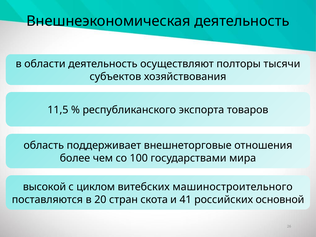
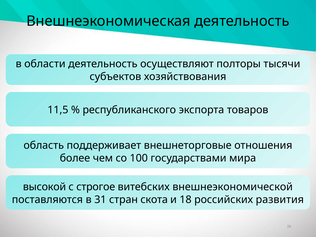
циклом: циклом -> строгое
машиностроительного: машиностроительного -> внешнеэкономической
20: 20 -> 31
41: 41 -> 18
основной: основной -> развития
